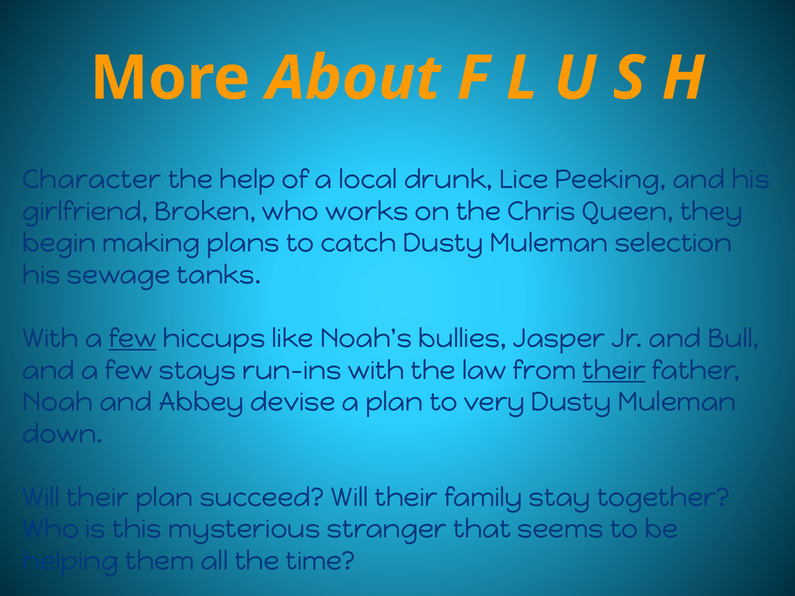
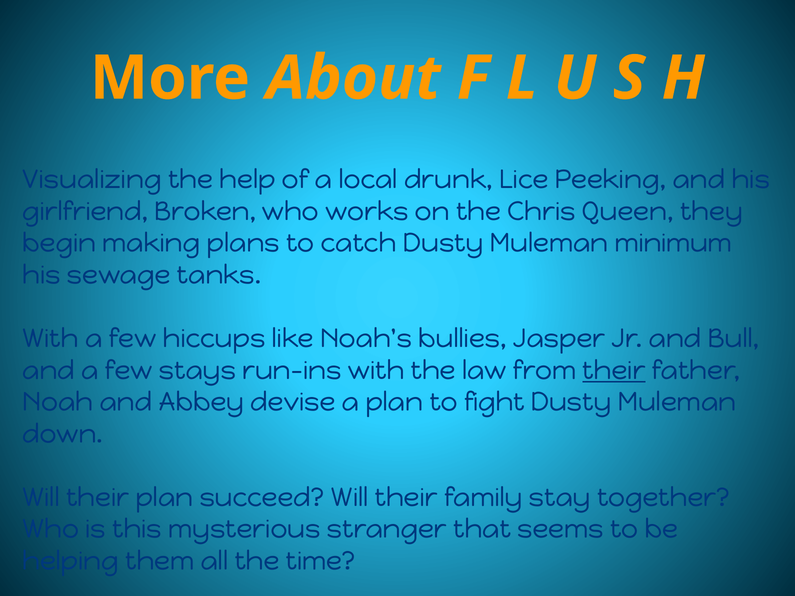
Character: Character -> Visualizing
selection: selection -> minimum
few at (133, 339) underline: present -> none
very: very -> fight
